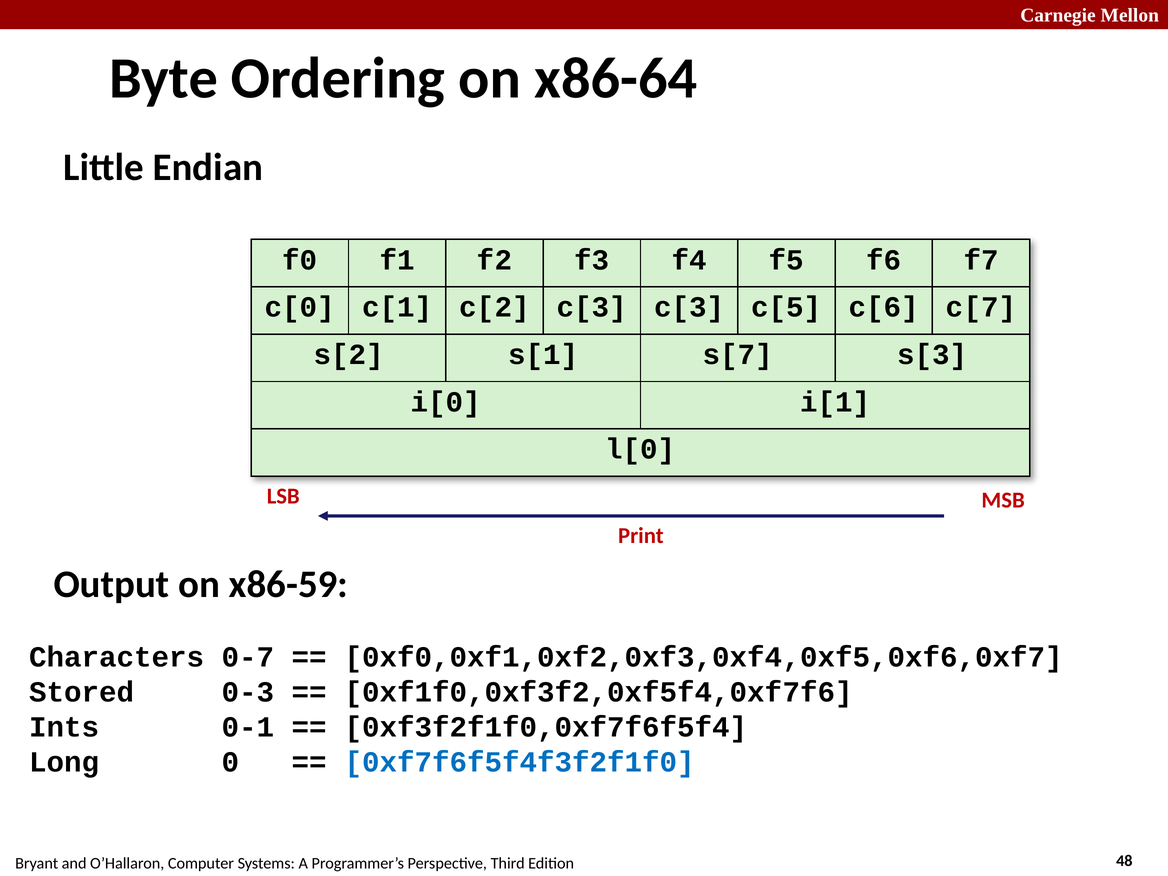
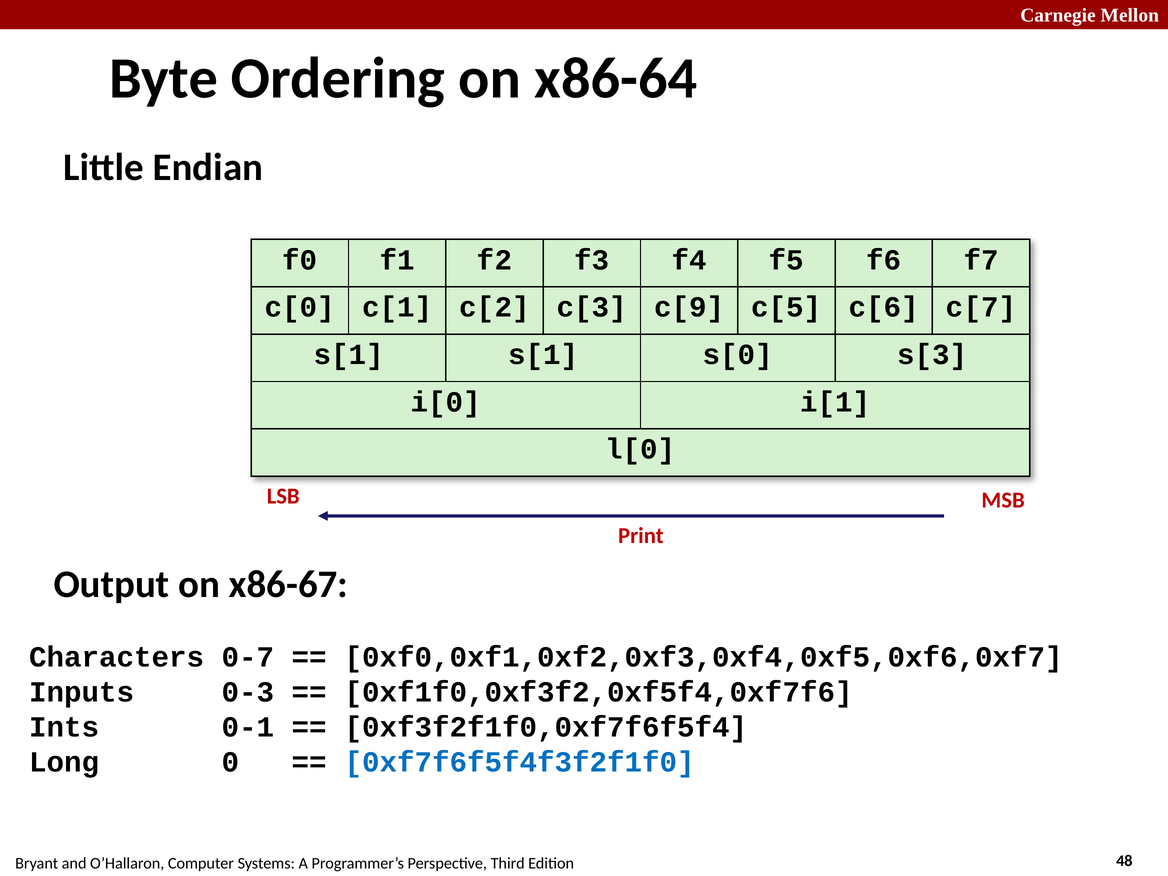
c[3 c[3: c[3 -> c[9
s[2 at (349, 355): s[2 -> s[1
s[7: s[7 -> s[0
x86-59: x86-59 -> x86-67
Stored: Stored -> Inputs
